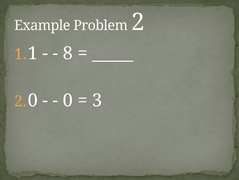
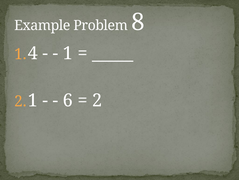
Problem 2: 2 -> 8
1 at (33, 53): 1 -> 4
8 at (68, 53): 8 -> 1
0 at (33, 100): 0 -> 1
0 at (68, 100): 0 -> 6
3 at (97, 100): 3 -> 2
